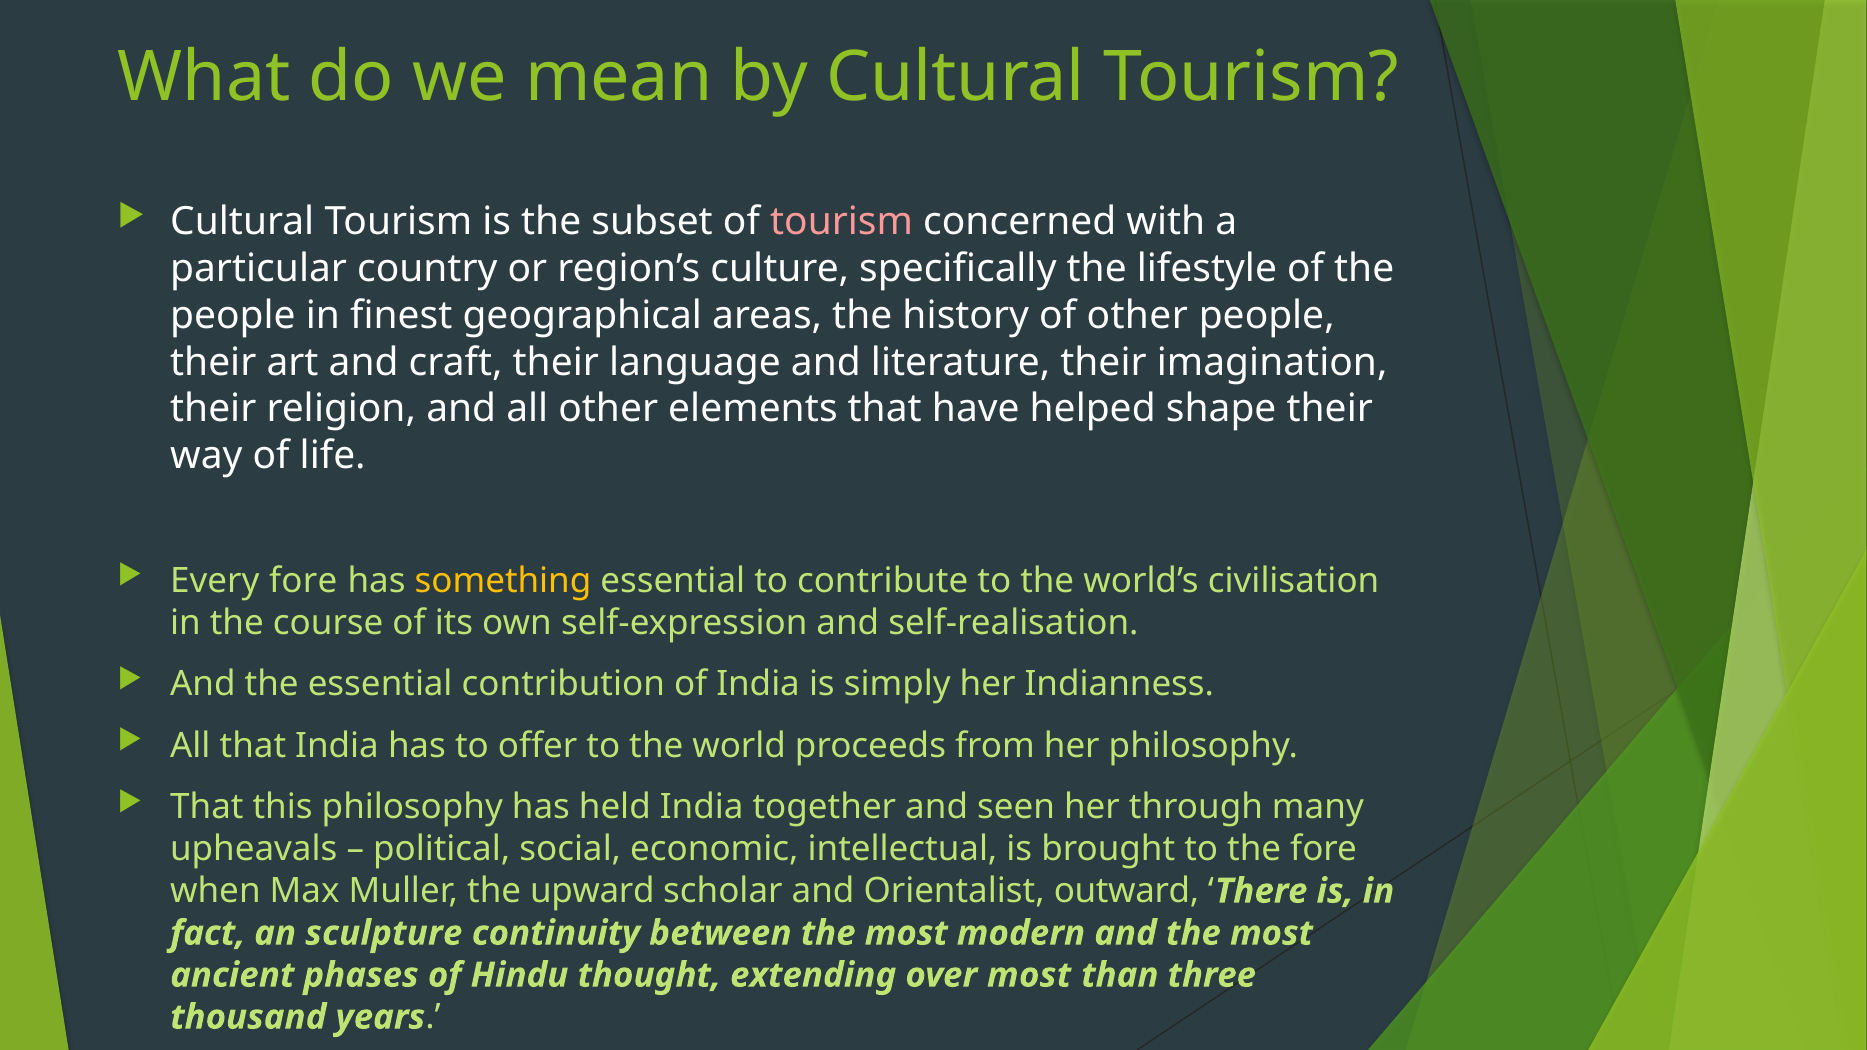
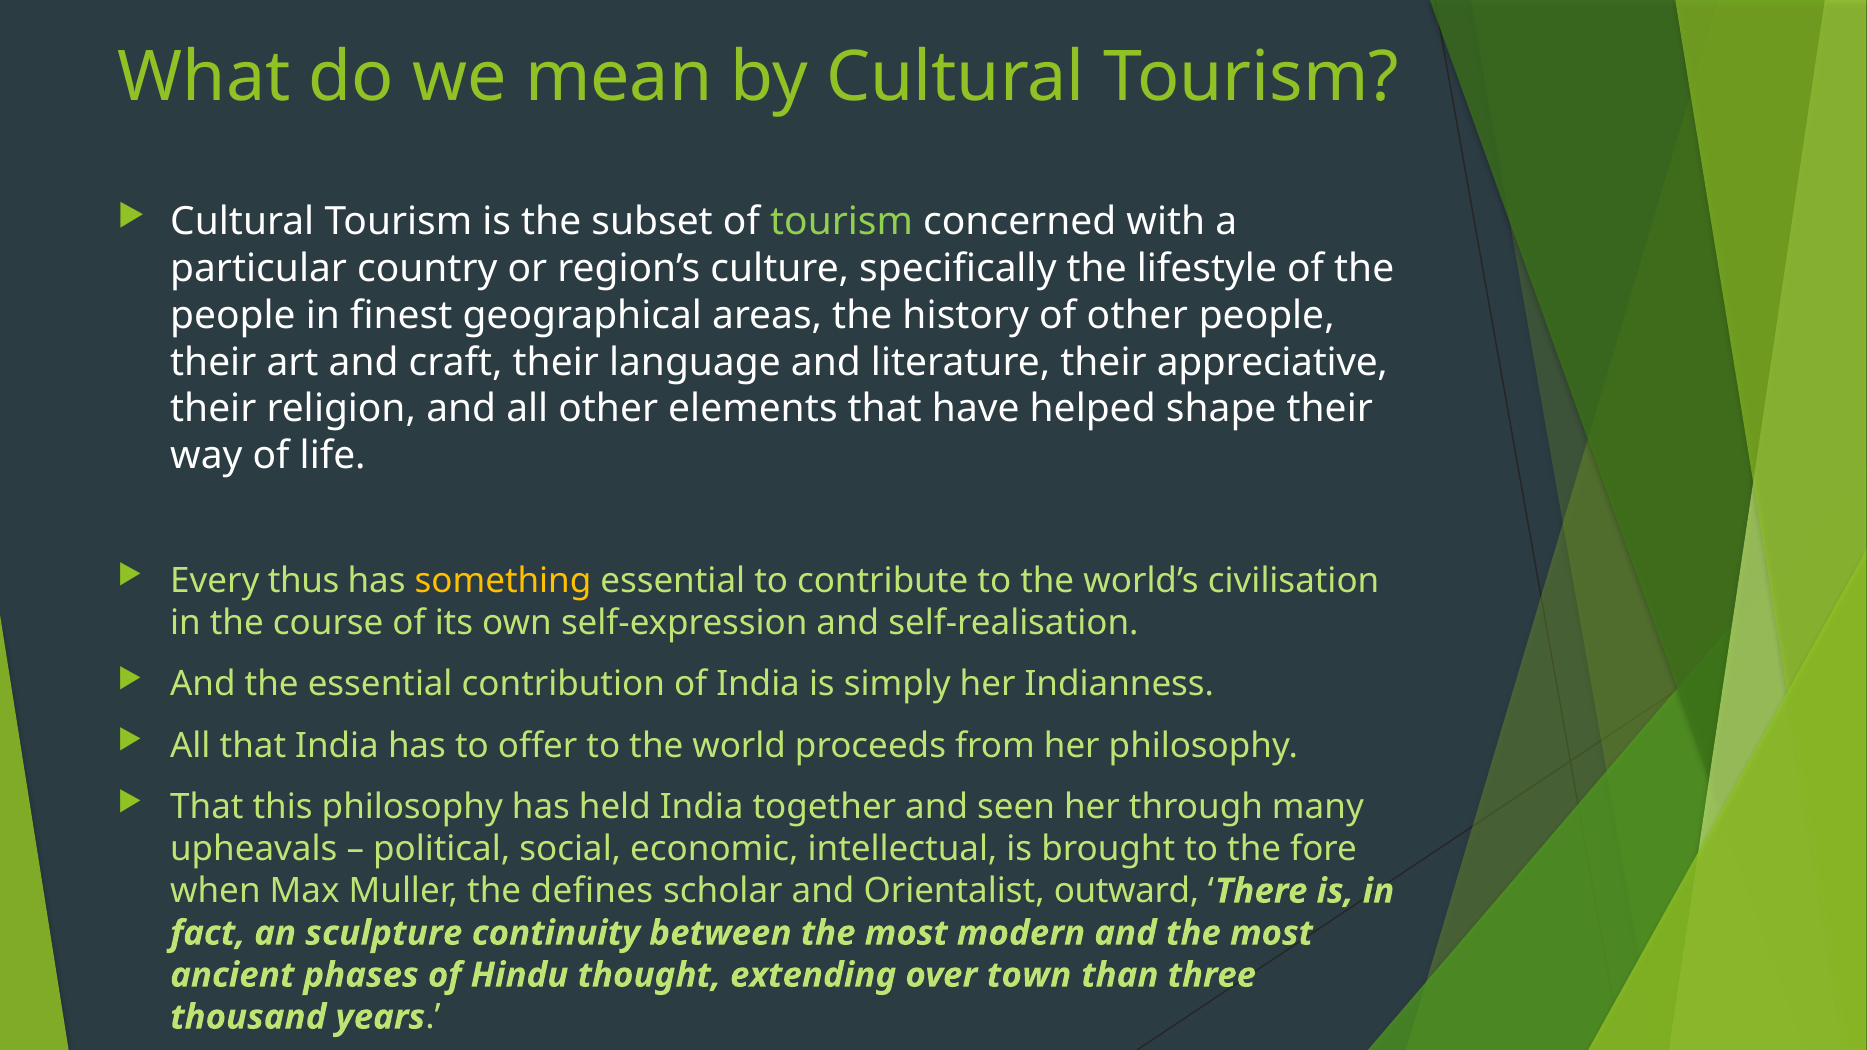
tourism at (842, 222) colour: pink -> light green
imagination: imagination -> appreciative
Every fore: fore -> thus
upward: upward -> defines
over most: most -> town
